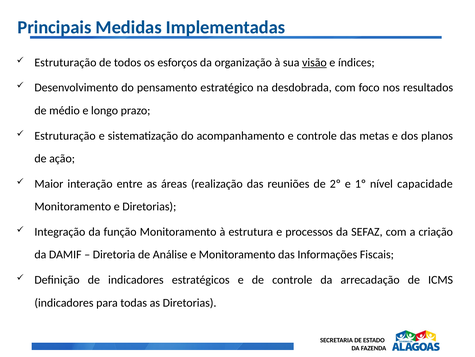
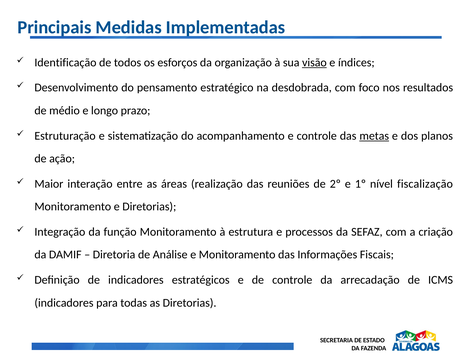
Estruturação at (65, 62): Estruturação -> Identificação
metas underline: none -> present
capacidade: capacidade -> fiscalização
